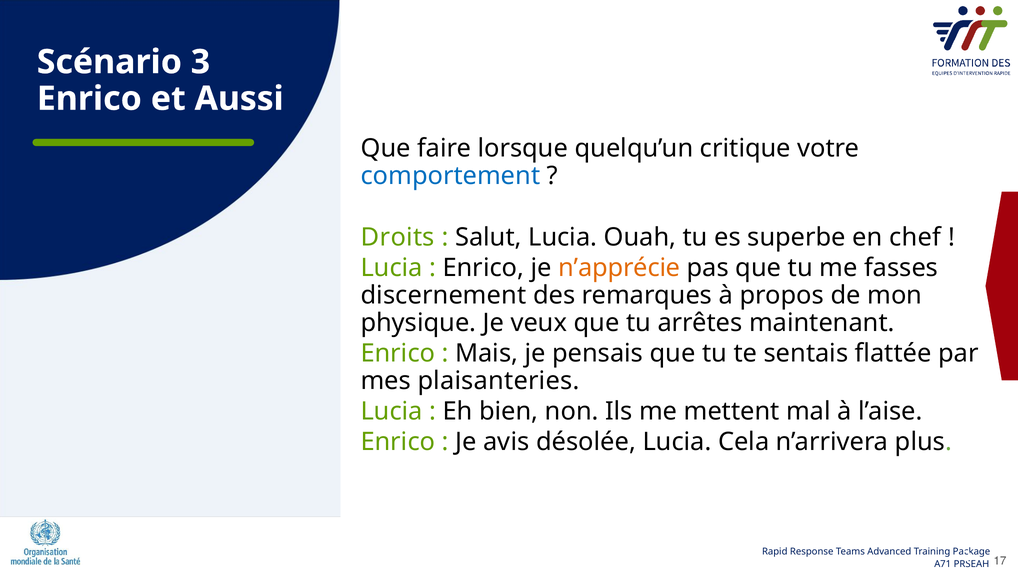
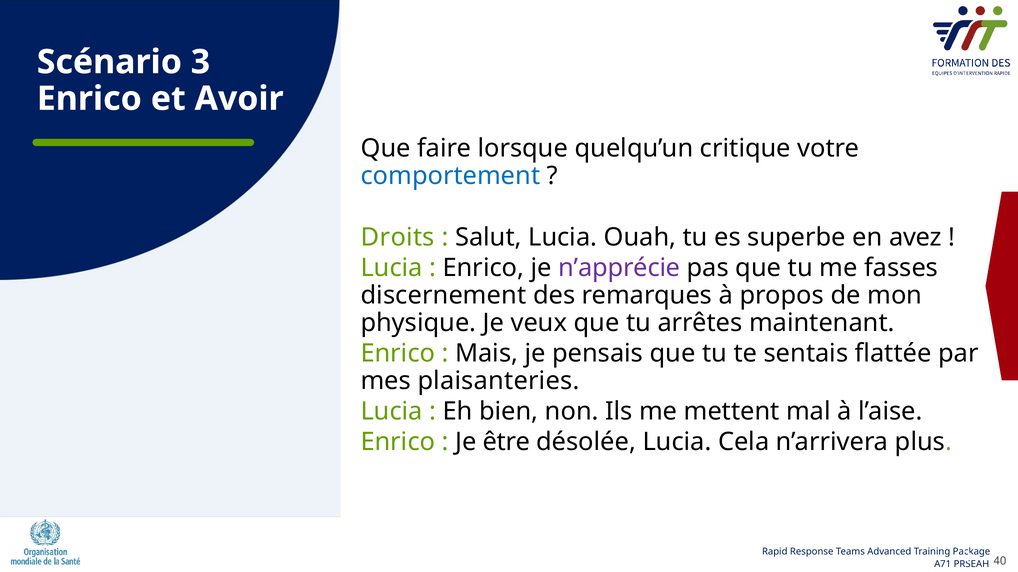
Aussi: Aussi -> Avoir
chef: chef -> avez
n’apprécie colour: orange -> purple
avis: avis -> être
17: 17 -> 40
